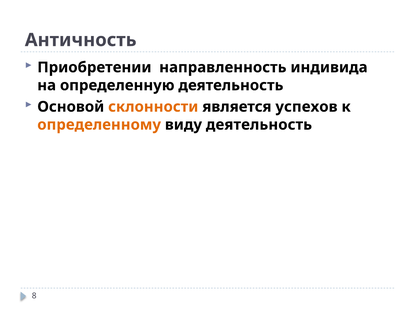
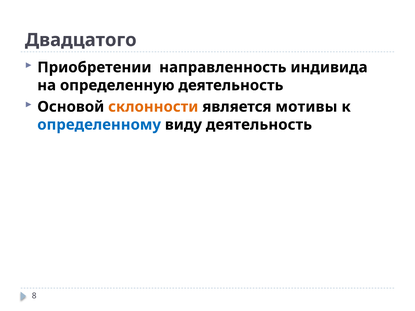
Античность: Античность -> Двадцатого
успехов: успехов -> мотивы
определенному colour: orange -> blue
